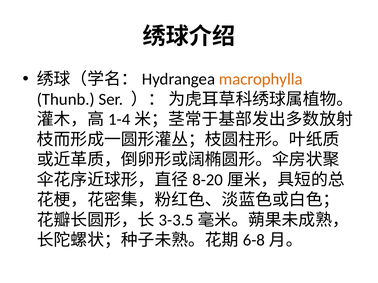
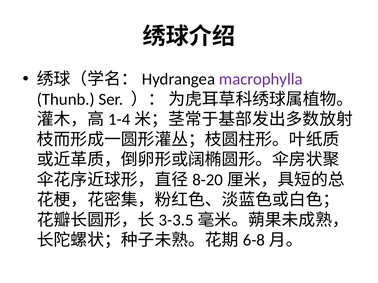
macrophylla colour: orange -> purple
